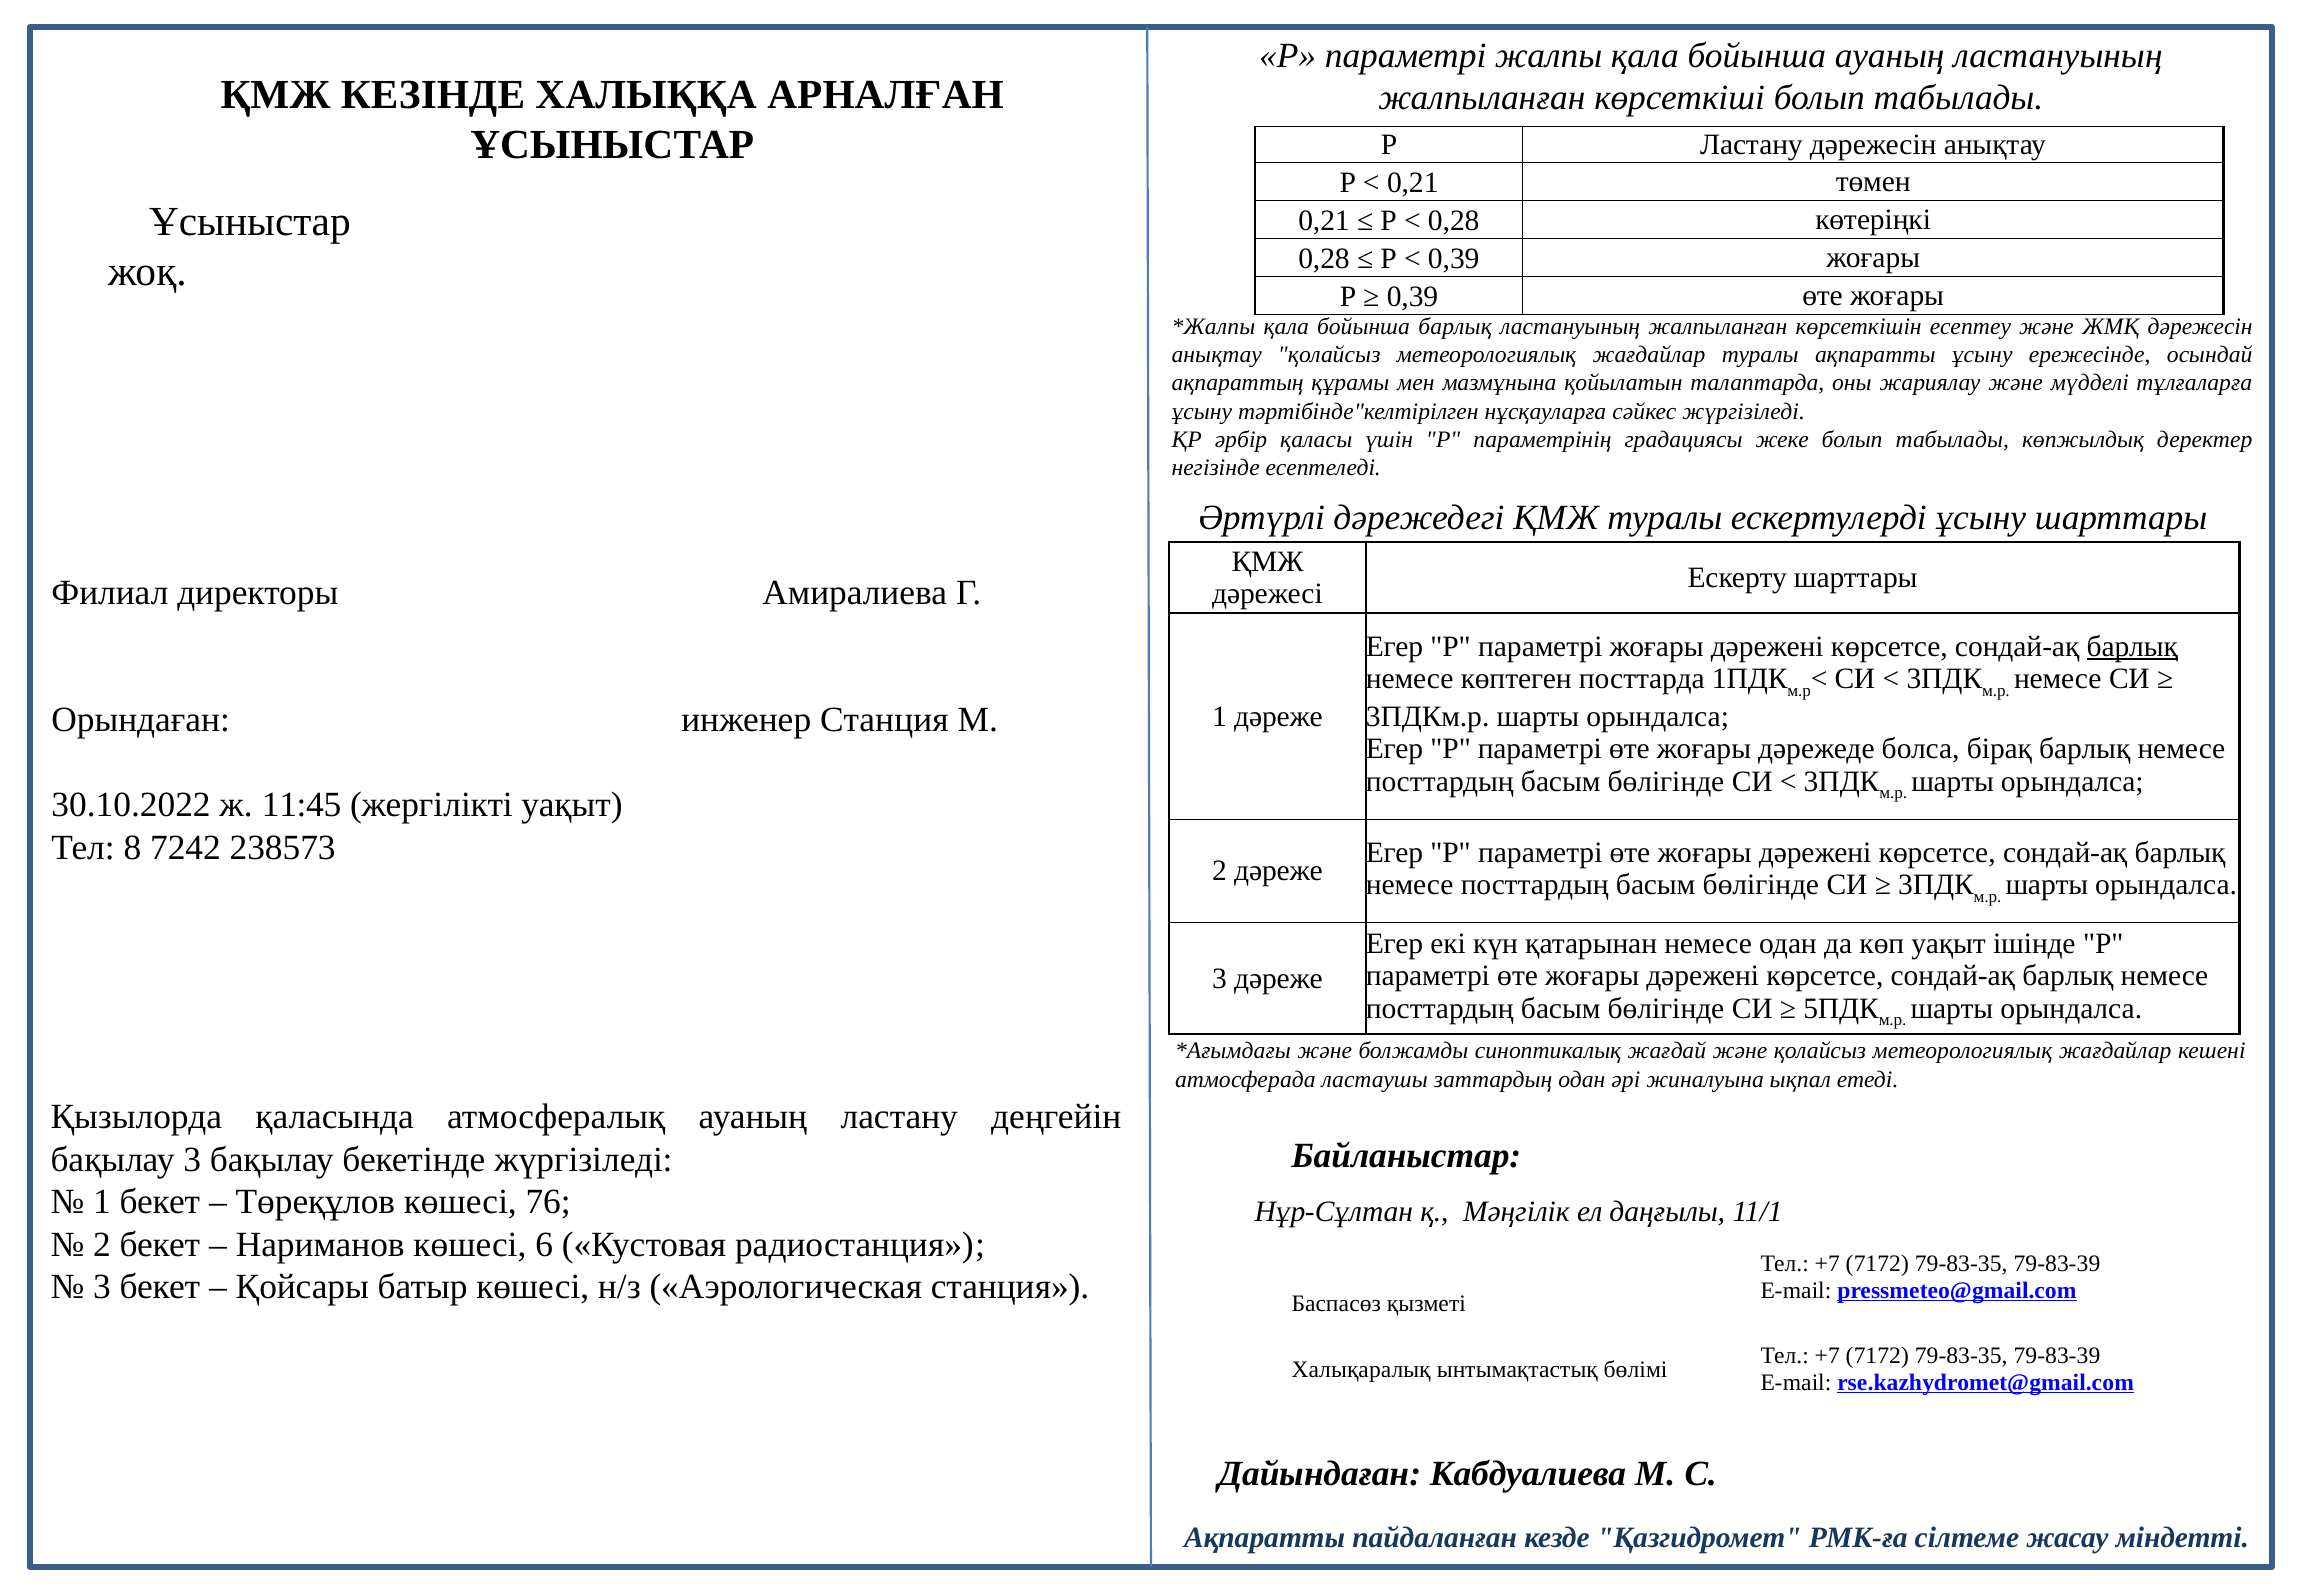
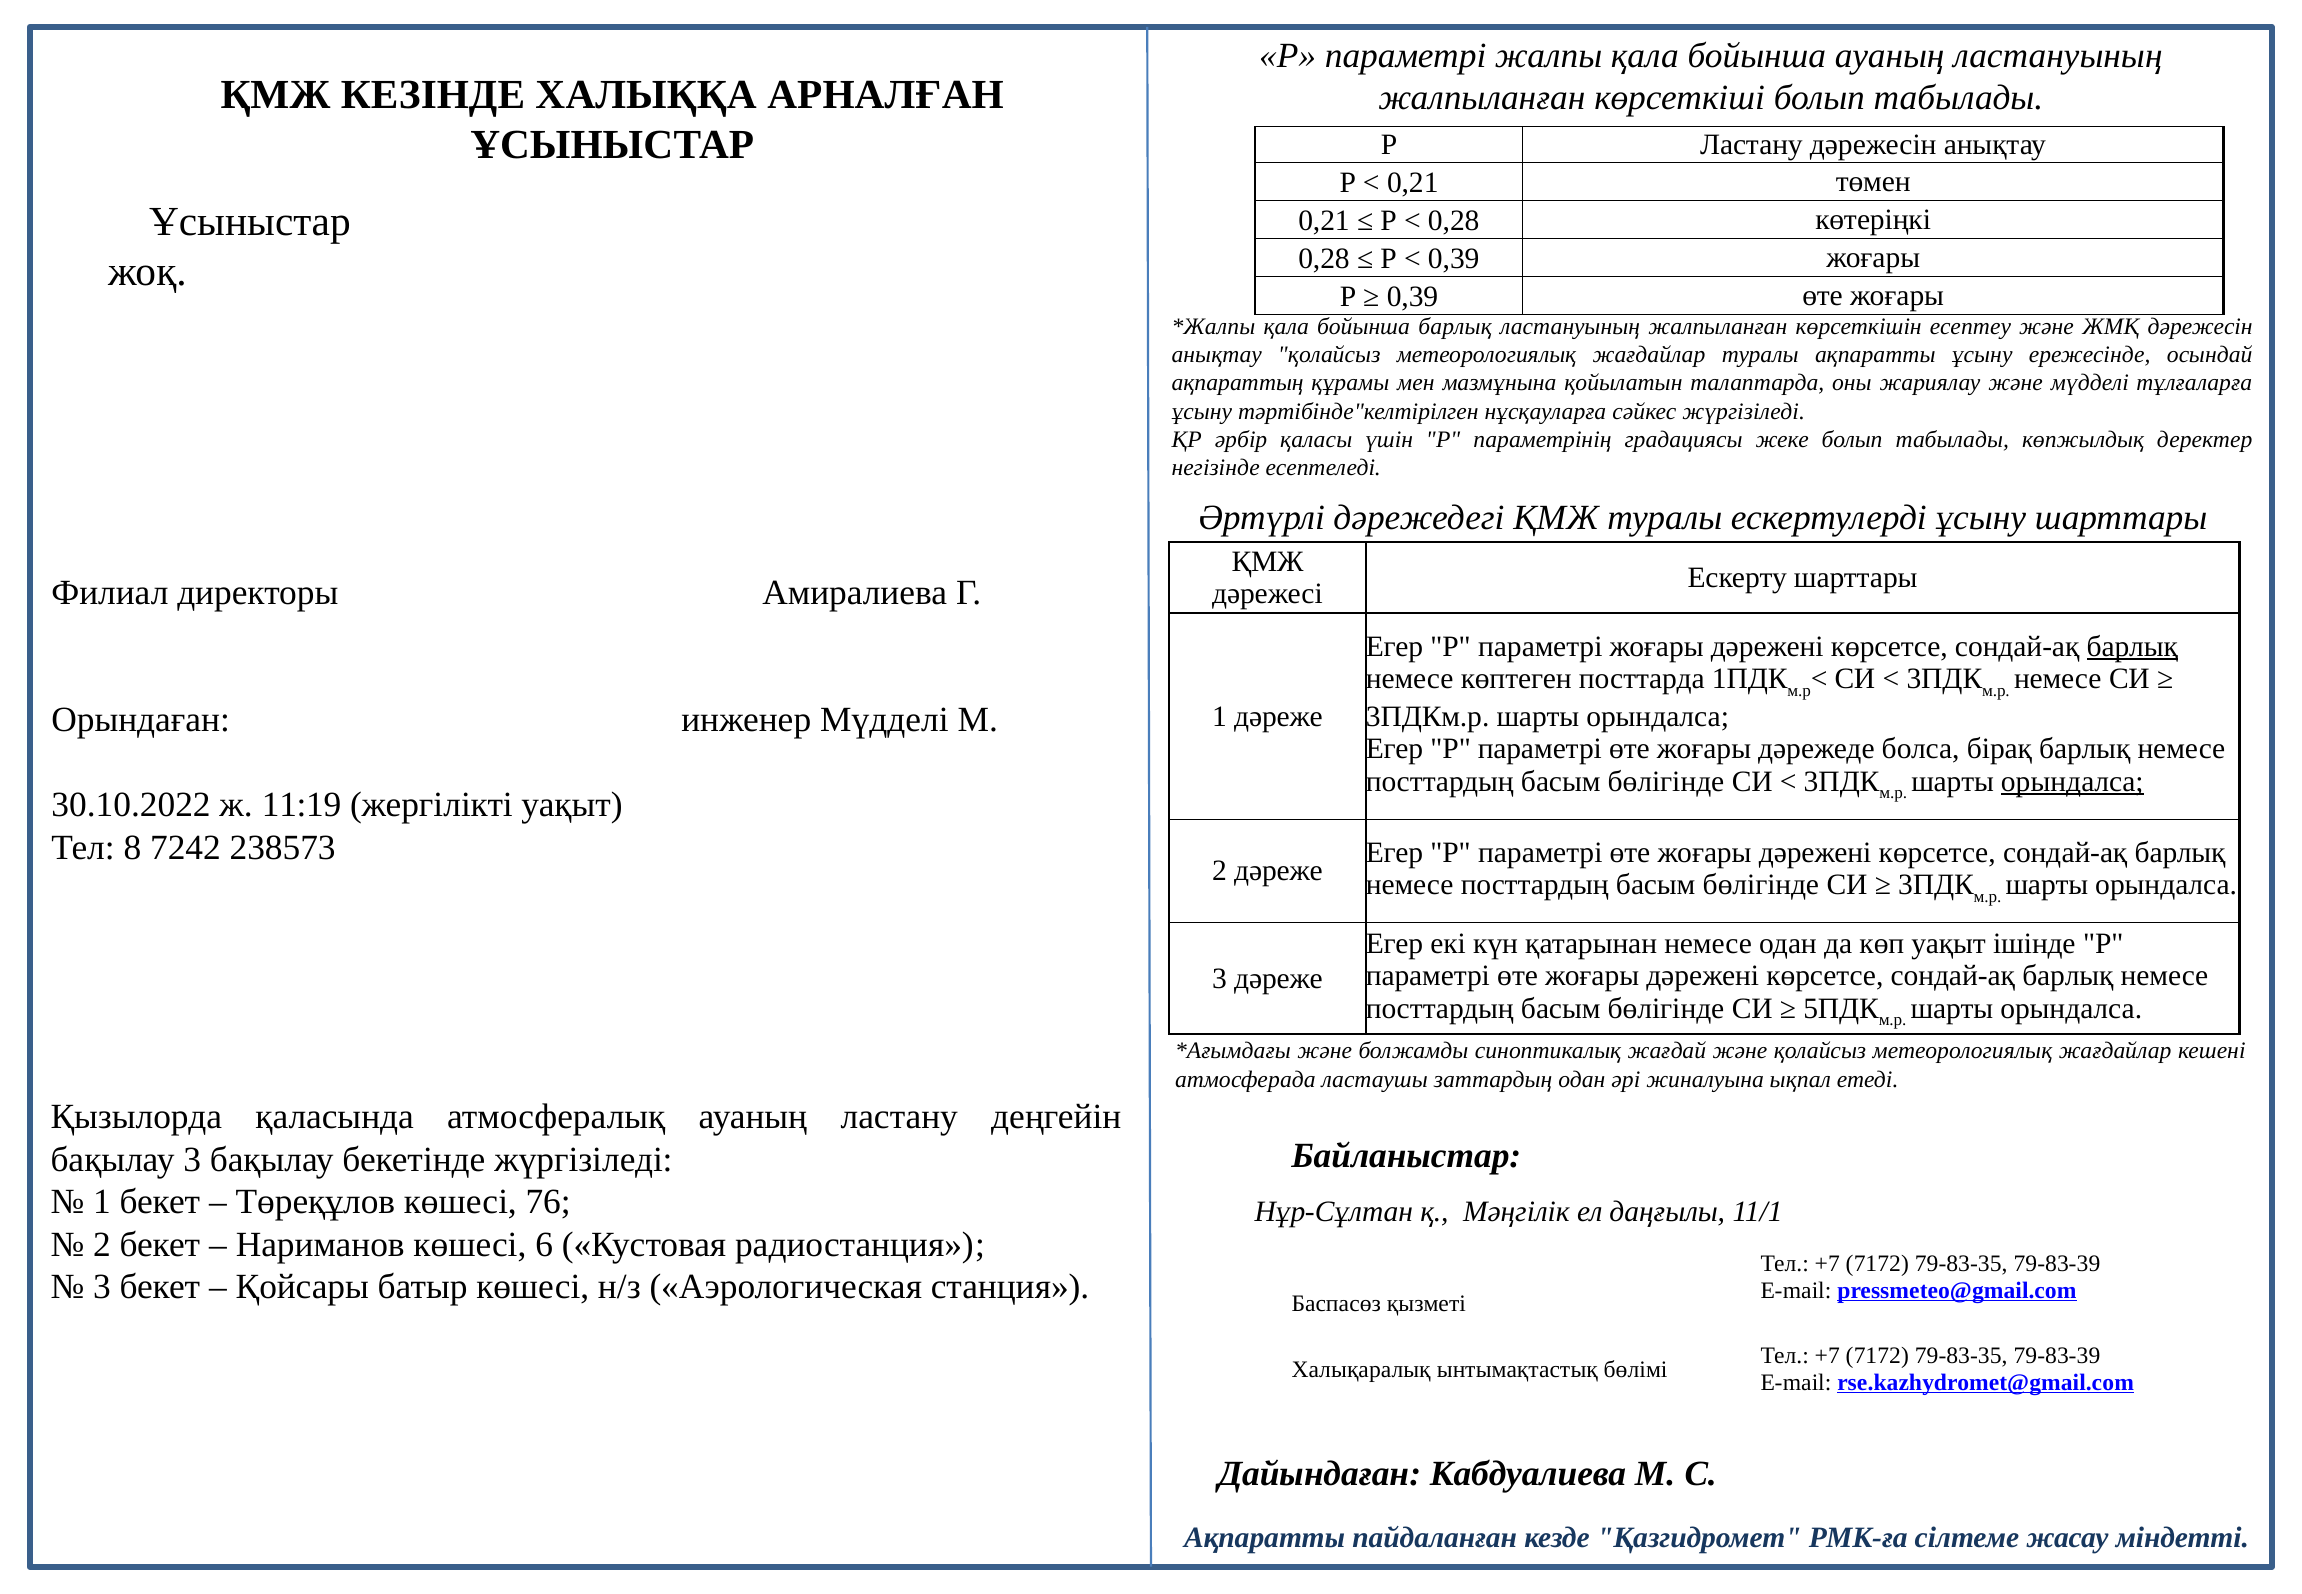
инженер Станция: Станция -> Мүдделі
орындалса at (2072, 781) underline: none -> present
11:45: 11:45 -> 11:19
